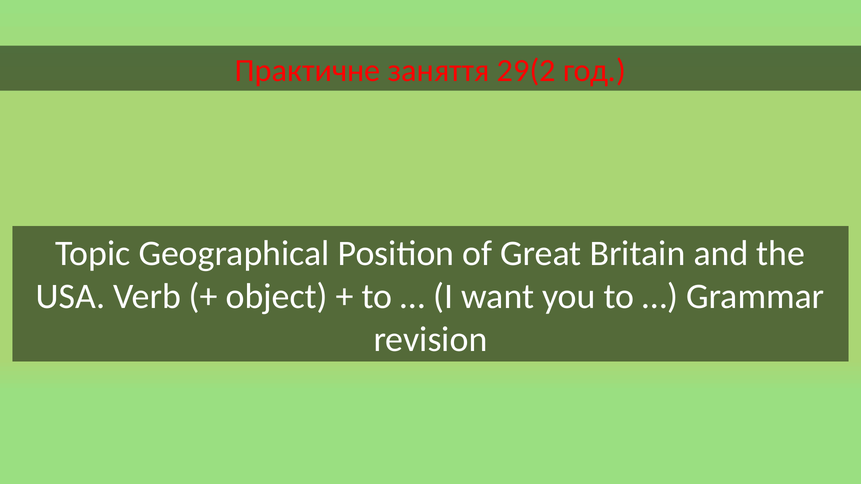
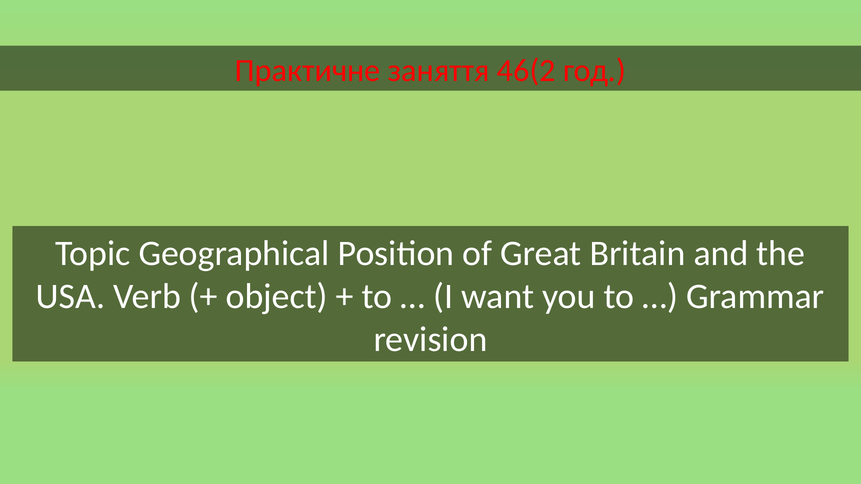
29(2: 29(2 -> 46(2
